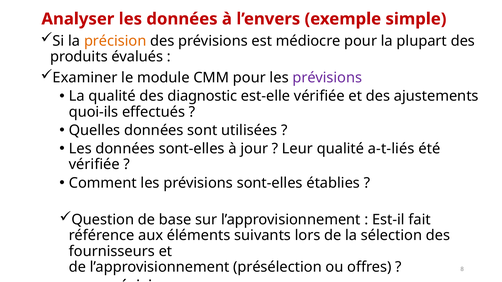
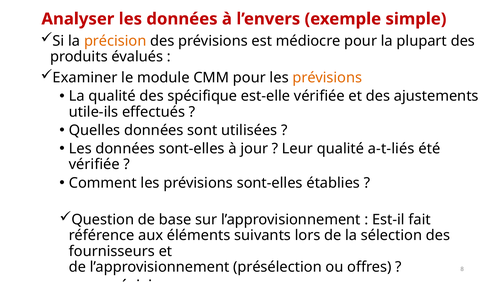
prévisions at (327, 78) colour: purple -> orange
diagnostic: diagnostic -> spécifique
quoi-ils: quoi-ils -> utile-ils
